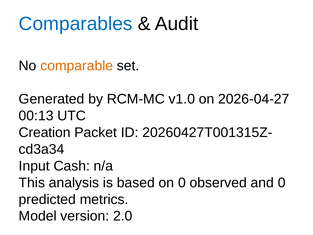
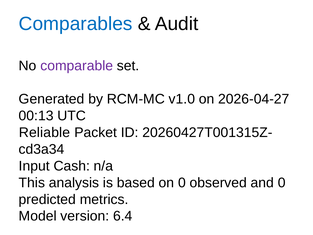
comparable colour: orange -> purple
Creation: Creation -> Reliable
2.0: 2.0 -> 6.4
